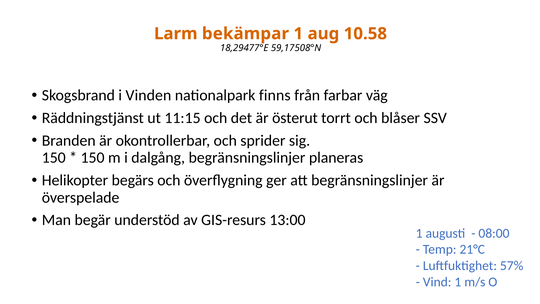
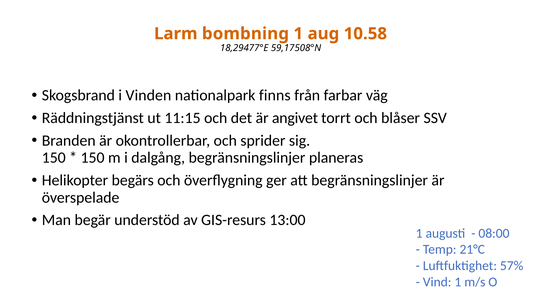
bekämpar: bekämpar -> bombning
österut: österut -> angivet
